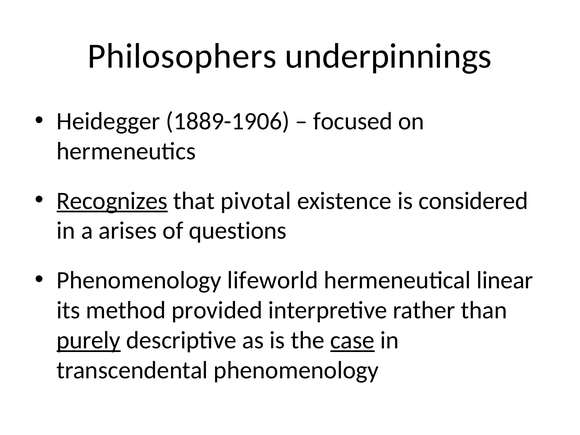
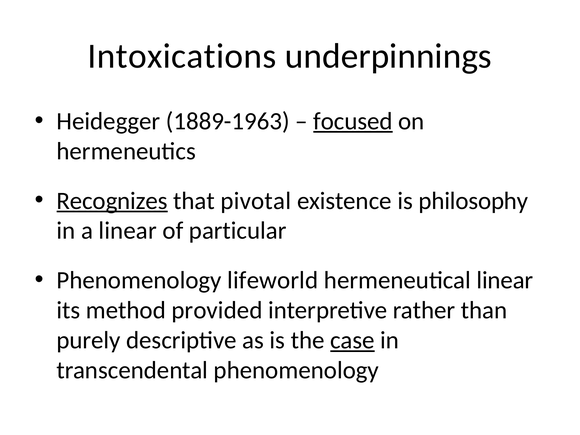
Philosophers: Philosophers -> Intoxications
1889-1906: 1889-1906 -> 1889-1963
focused underline: none -> present
considered: considered -> philosophy
a arises: arises -> linear
questions: questions -> particular
purely underline: present -> none
